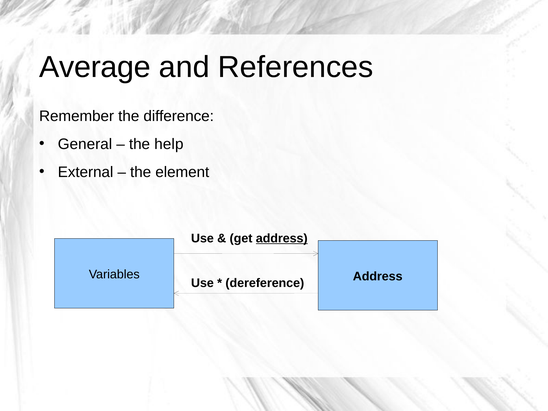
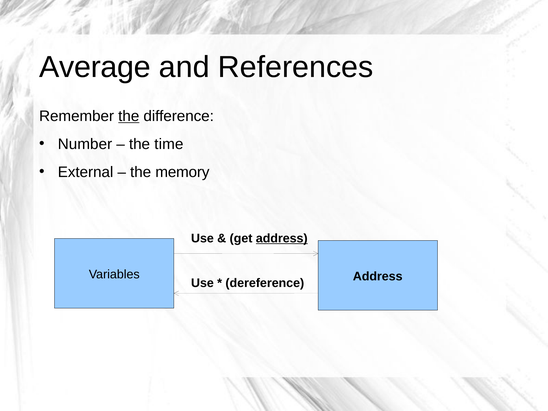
the at (129, 116) underline: none -> present
General: General -> Number
help: help -> time
element: element -> memory
